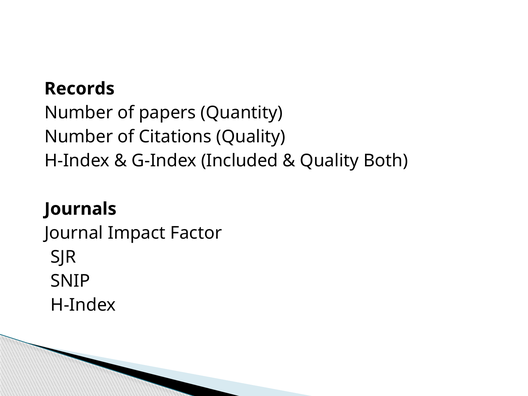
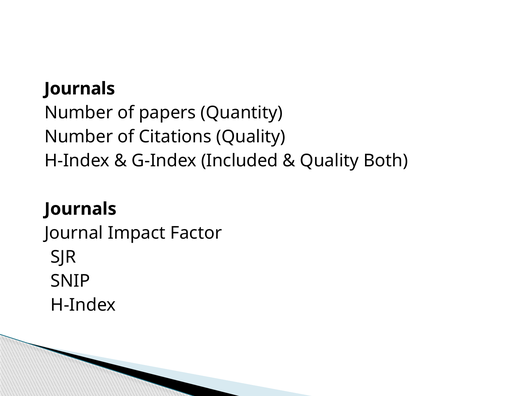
Records at (79, 89): Records -> Journals
